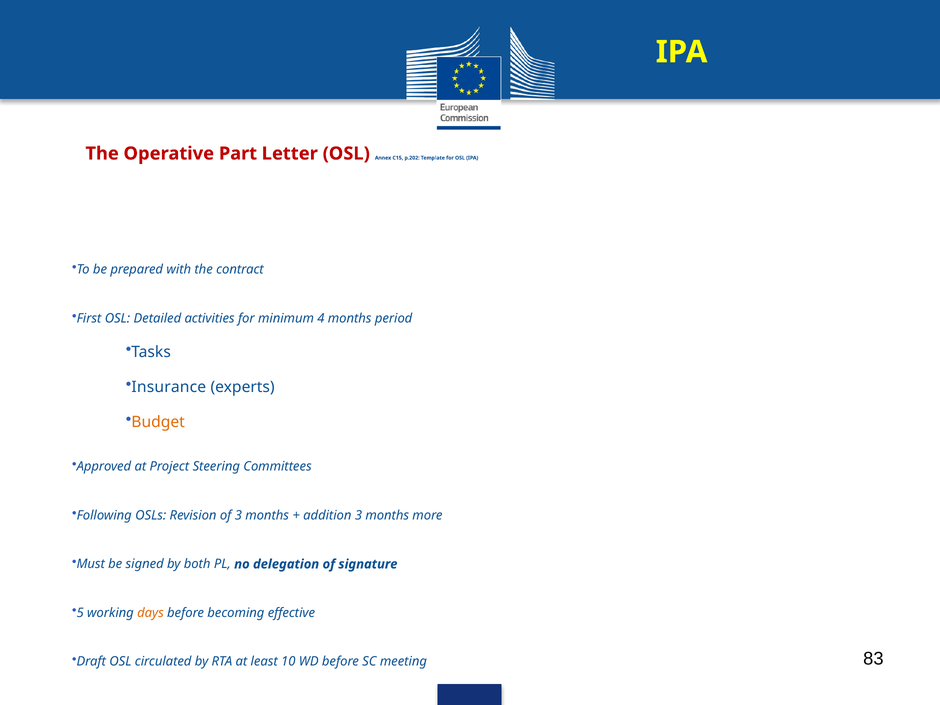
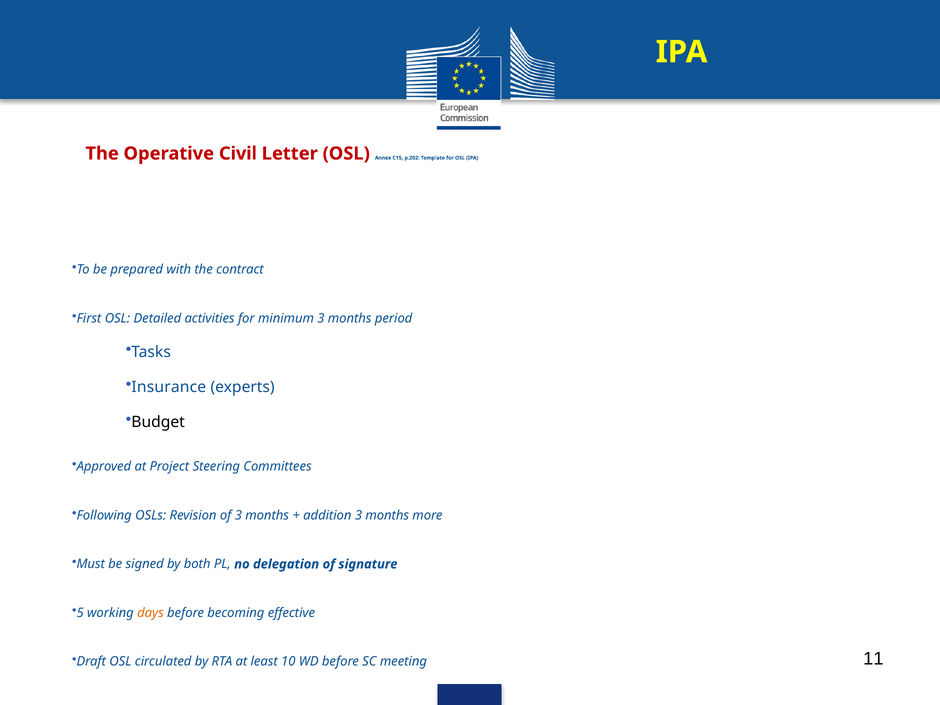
Part: Part -> Civil
minimum 4: 4 -> 3
Budget colour: orange -> black
83: 83 -> 11
